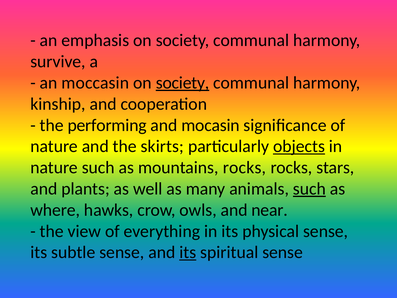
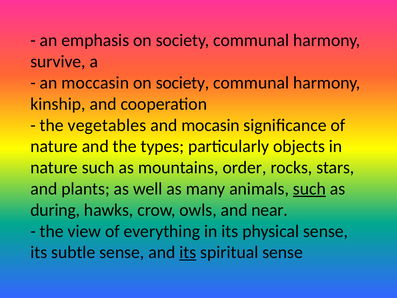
society at (183, 83) underline: present -> none
performing: performing -> vegetables
skirts: skirts -> types
objects underline: present -> none
mountains rocks: rocks -> order
where: where -> during
